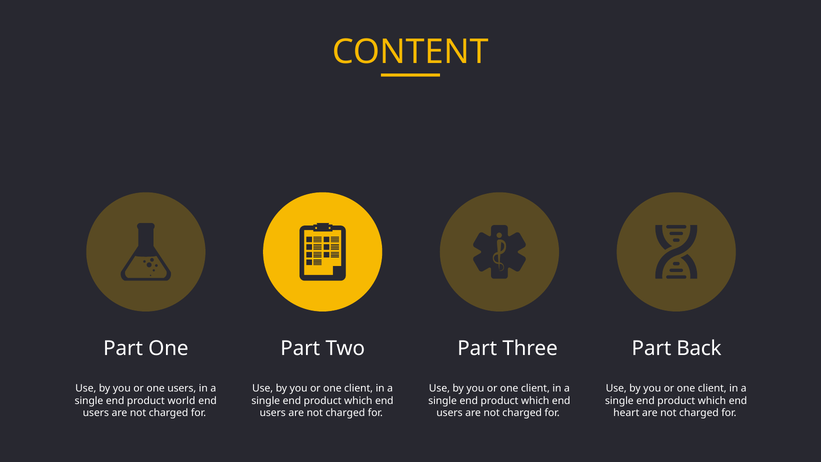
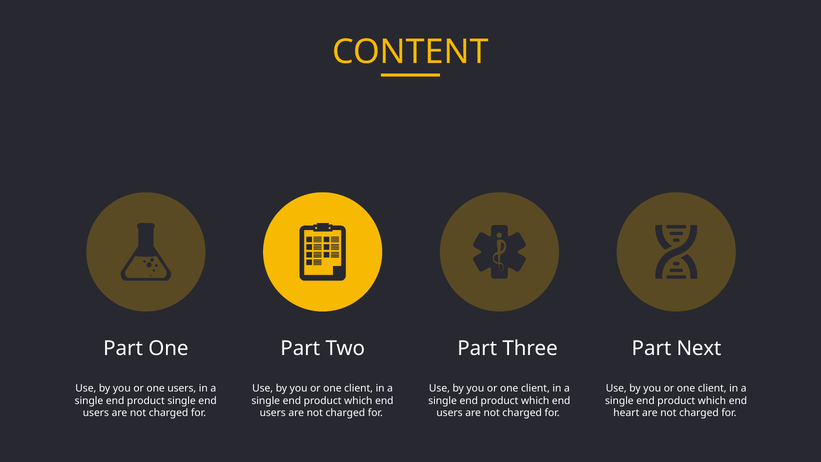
Back: Back -> Next
product world: world -> single
